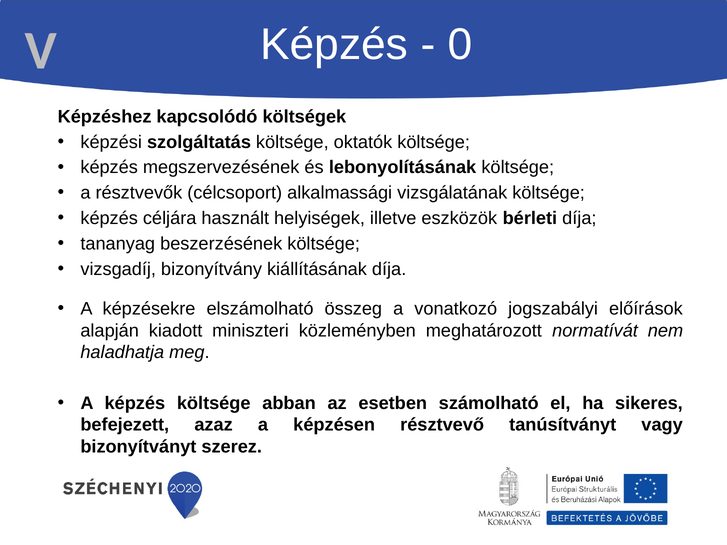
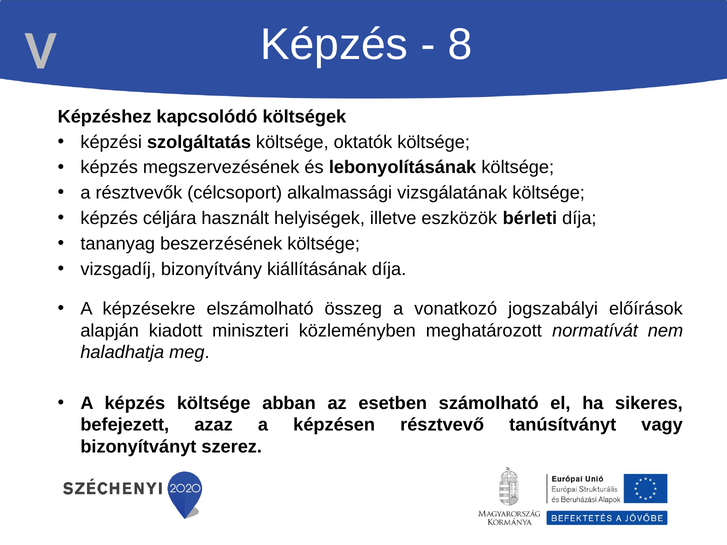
0: 0 -> 8
